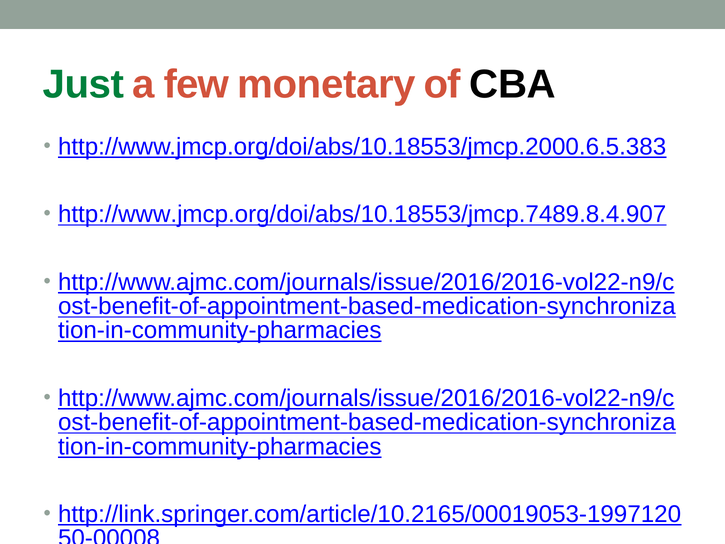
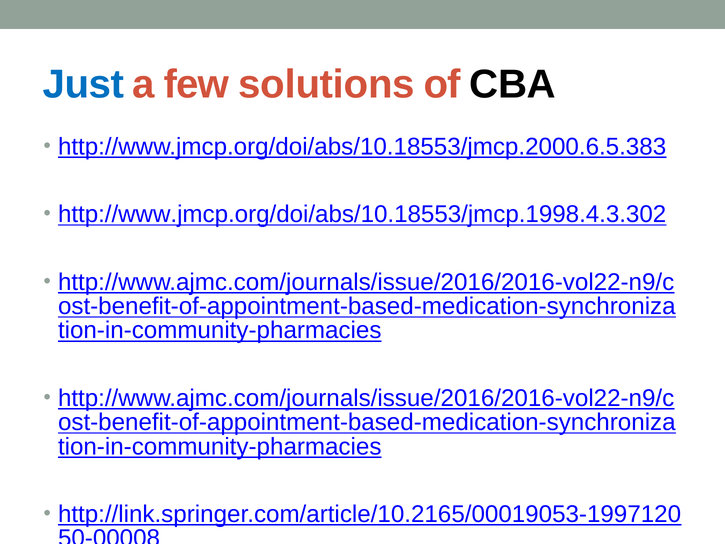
Just colour: green -> blue
monetary: monetary -> solutions
http://www.jmcp.org/doi/abs/10.18553/jmcp.7489.8.4.907: http://www.jmcp.org/doi/abs/10.18553/jmcp.7489.8.4.907 -> http://www.jmcp.org/doi/abs/10.18553/jmcp.1998.4.3.302
